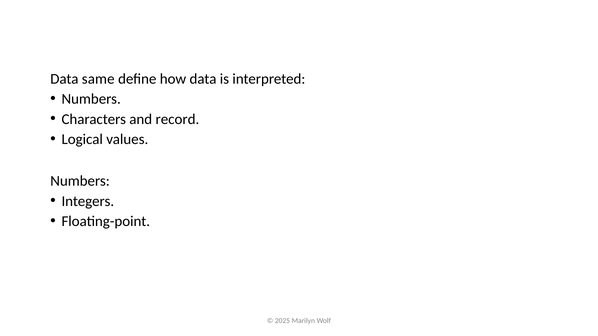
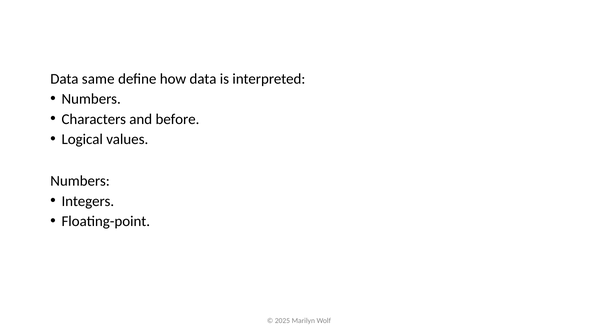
record: record -> before
